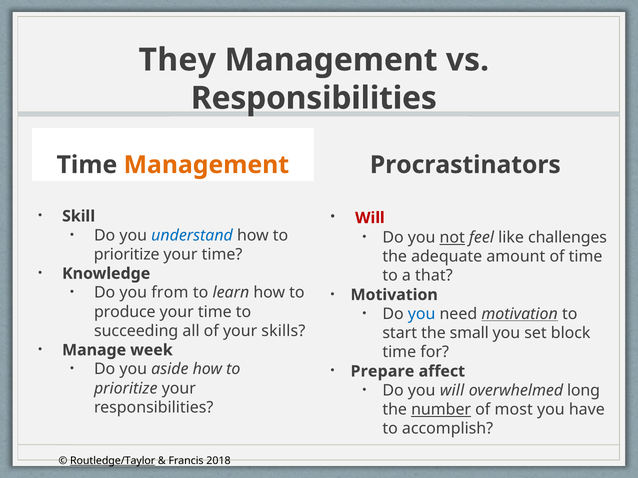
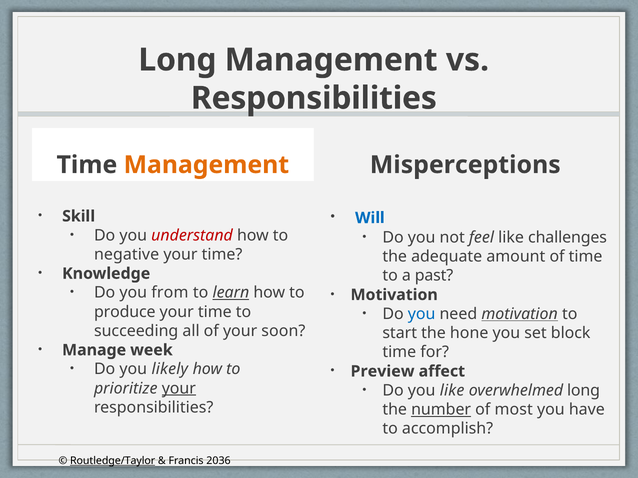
They at (177, 60): They -> Long
Procrastinators: Procrastinators -> Misperceptions
Will at (370, 218) colour: red -> blue
understand colour: blue -> red
not underline: present -> none
prioritize at (127, 255): prioritize -> negative
that: that -> past
learn underline: none -> present
skills: skills -> soon
small: small -> hone
aside: aside -> likely
Prepare: Prepare -> Preview
your at (179, 389) underline: none -> present
you will: will -> like
2018: 2018 -> 2036
